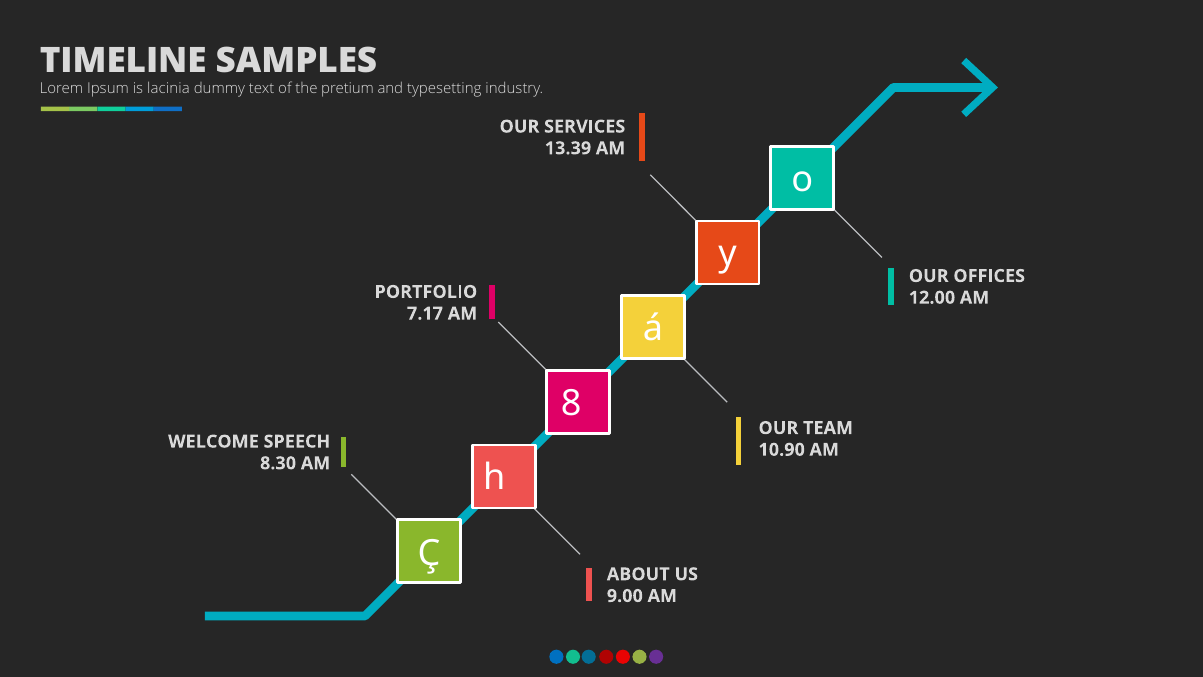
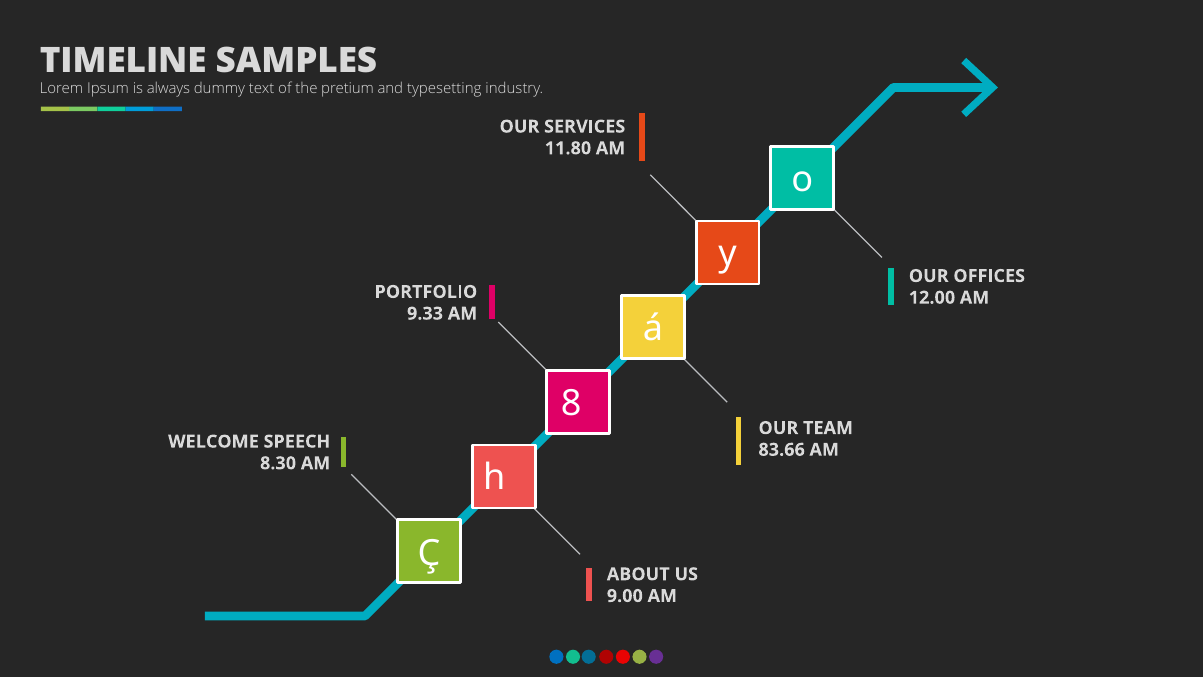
lacinia: lacinia -> always
13.39: 13.39 -> 11.80
7.17: 7.17 -> 9.33
10.90: 10.90 -> 83.66
